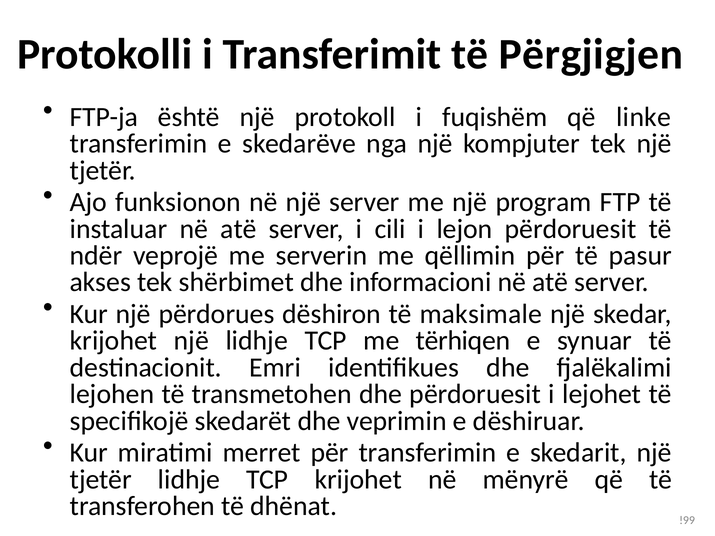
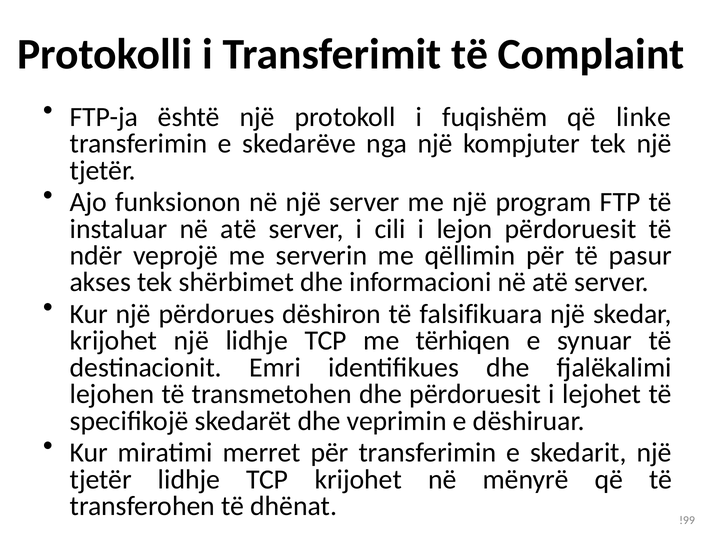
Përgjigjen: Përgjigjen -> Complaint
maksimale: maksimale -> falsifikuara
